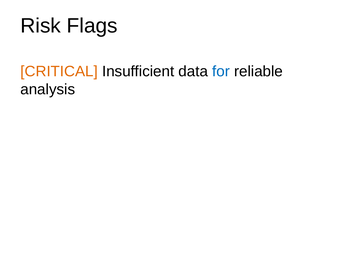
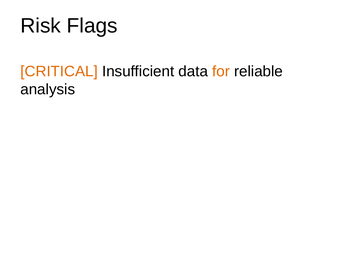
for colour: blue -> orange
